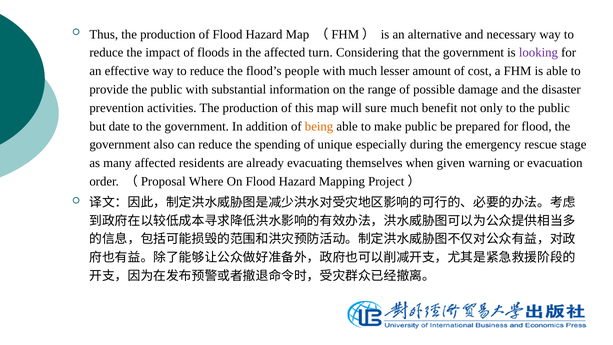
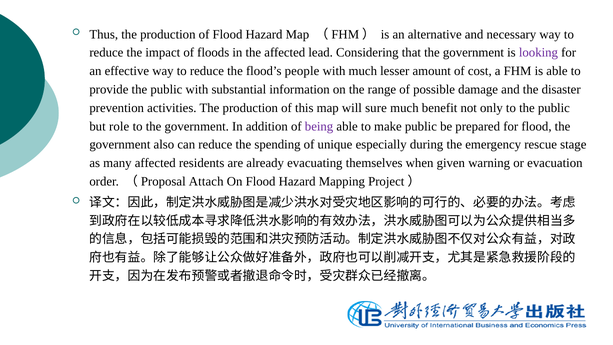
turn: turn -> lead
date: date -> role
being colour: orange -> purple
Where: Where -> Attach
